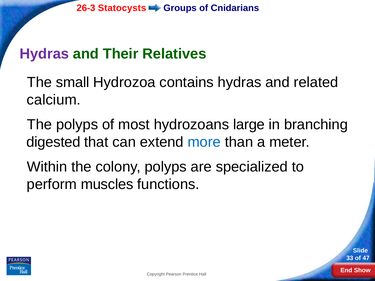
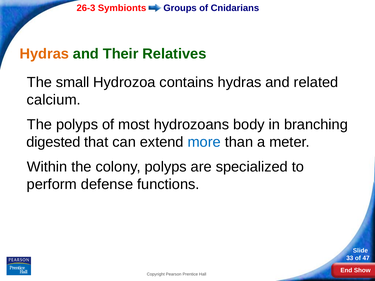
Statocysts: Statocysts -> Symbionts
Hydras at (44, 54) colour: purple -> orange
large: large -> body
muscles: muscles -> defense
